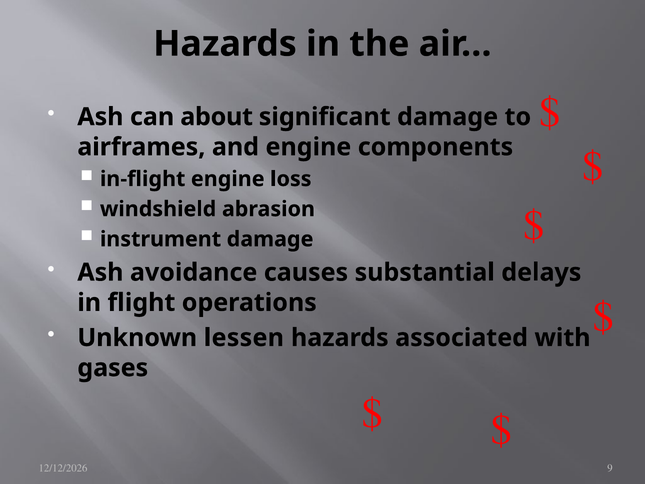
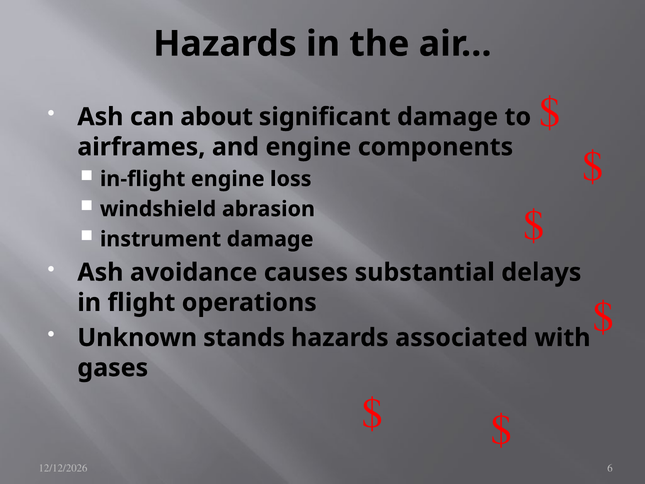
lessen: lessen -> stands
9: 9 -> 6
